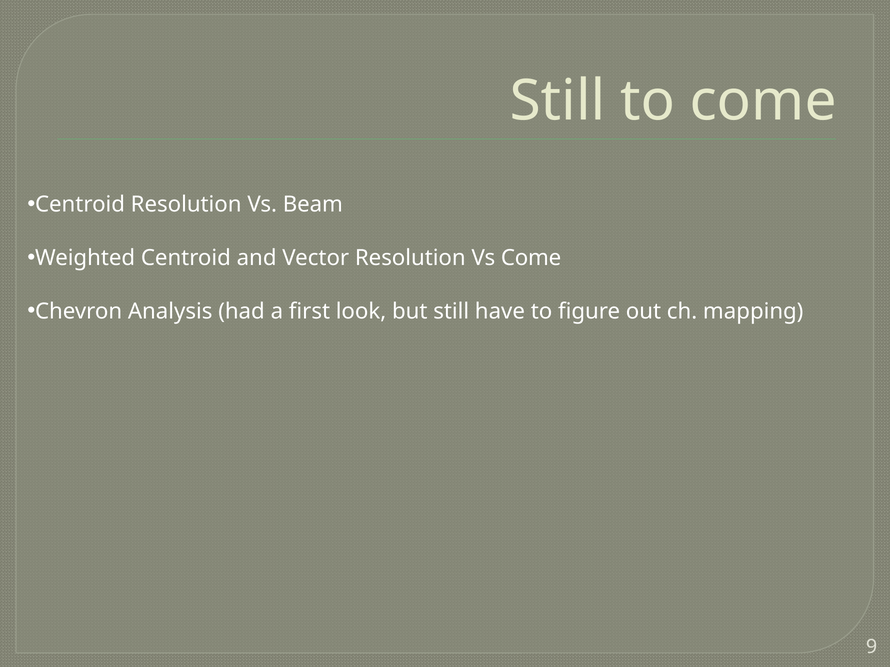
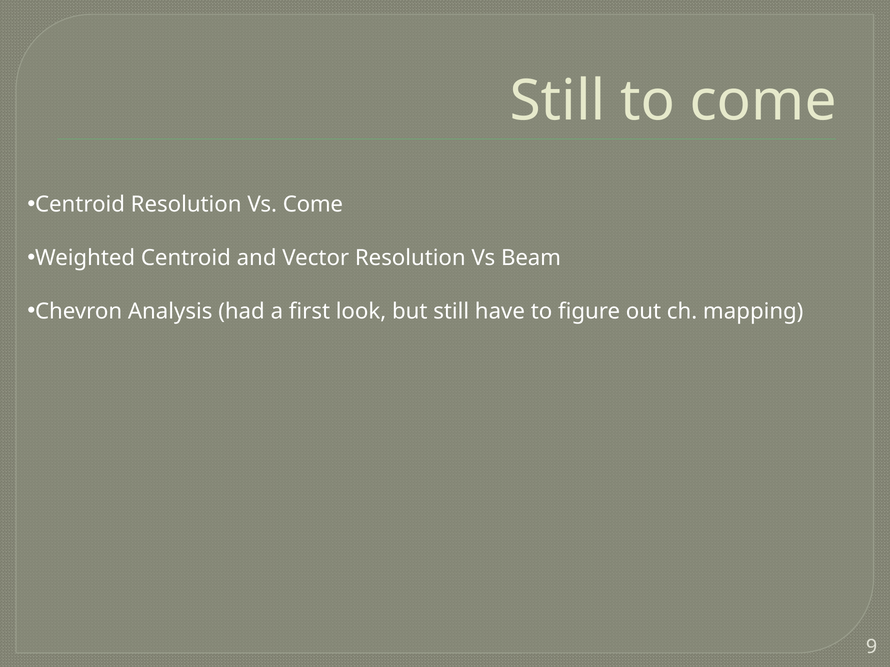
Vs Beam: Beam -> Come
Vs Come: Come -> Beam
